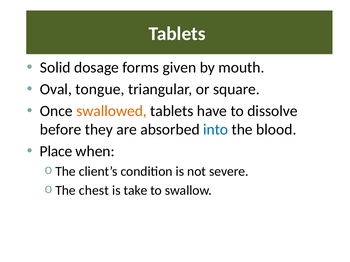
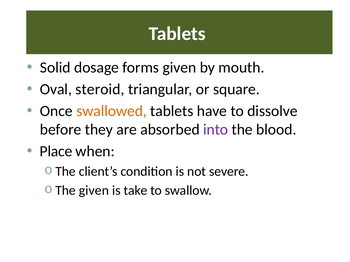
tongue: tongue -> steroid
into colour: blue -> purple
The chest: chest -> given
